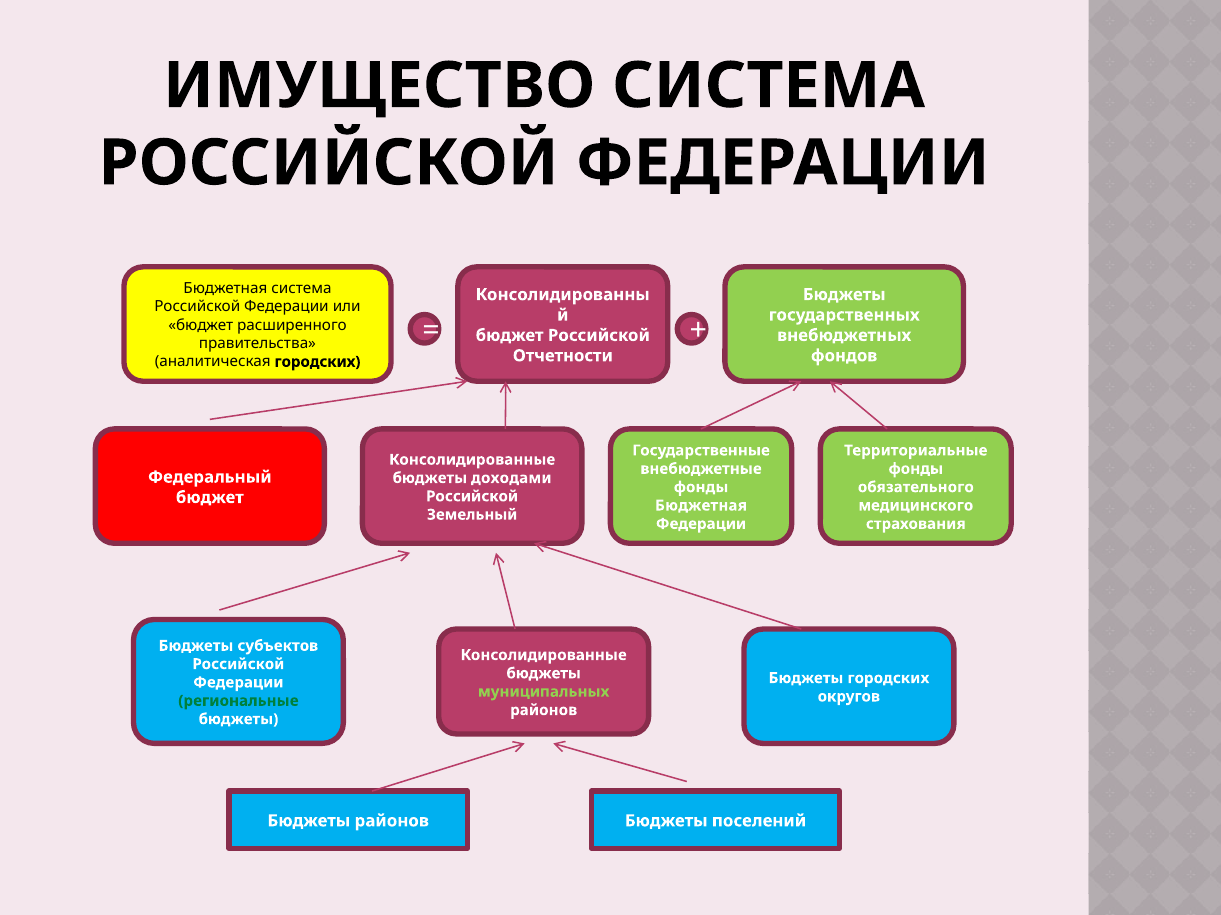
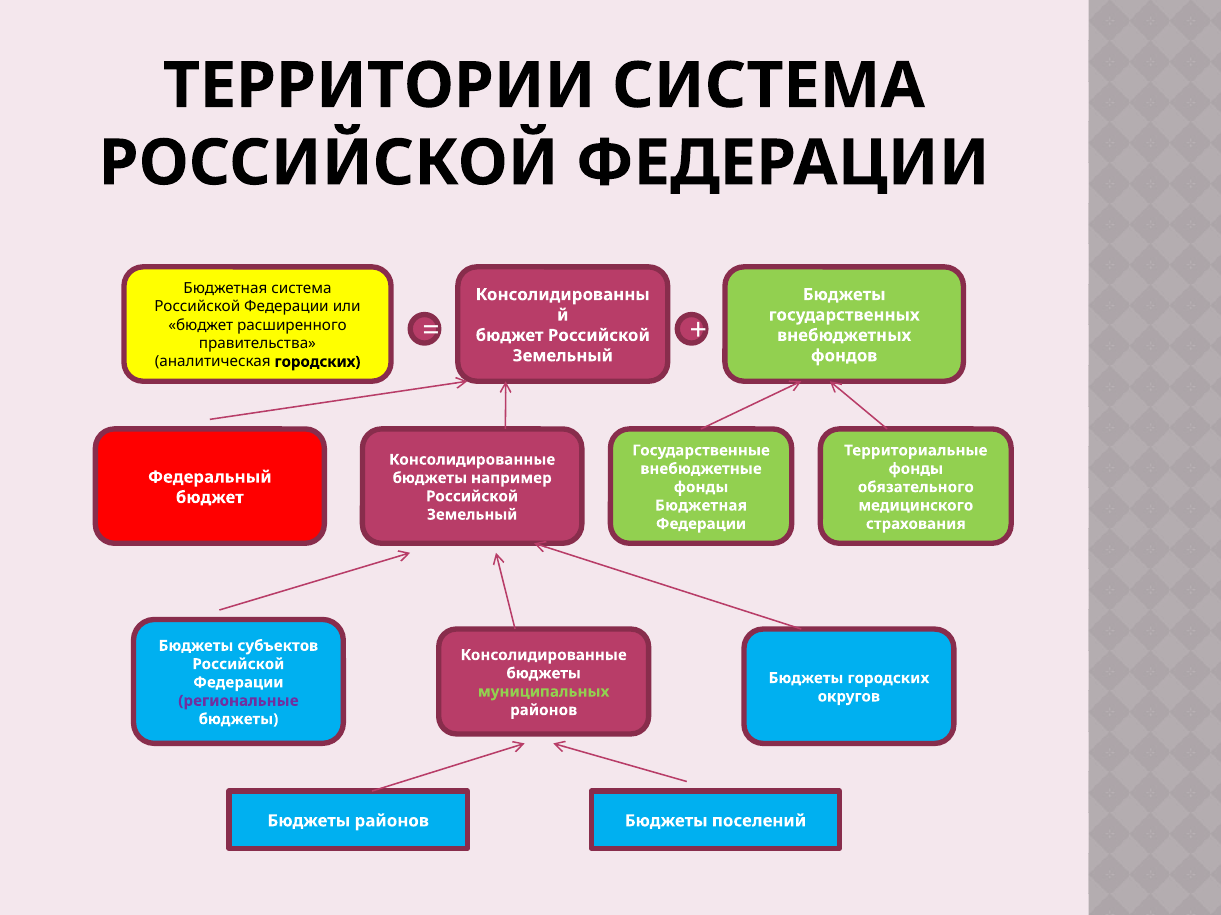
ИМУЩЕСТВО: ИМУЩЕСТВО -> ТЕРРИТОРИИ
Отчетности at (563, 356): Отчетности -> Земельный
доходами: доходами -> например
региональные colour: green -> purple
